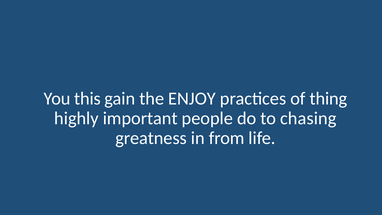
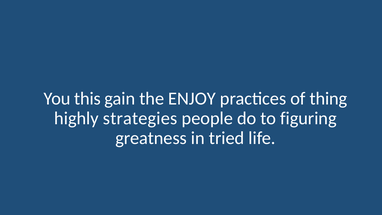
important: important -> strategies
chasing: chasing -> figuring
from: from -> tried
